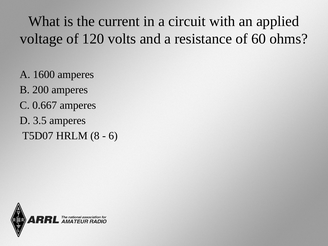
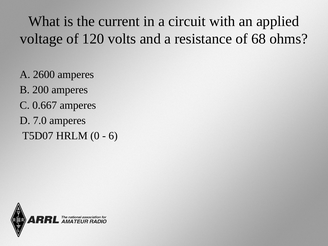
60: 60 -> 68
1600: 1600 -> 2600
3.5: 3.5 -> 7.0
8: 8 -> 0
